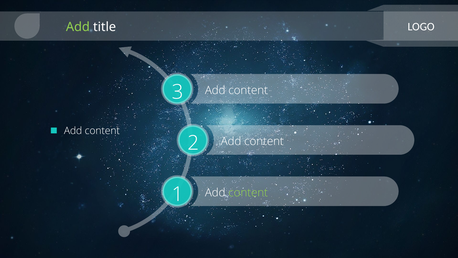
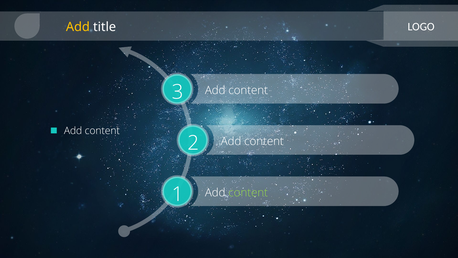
Add at (78, 27) colour: light green -> yellow
